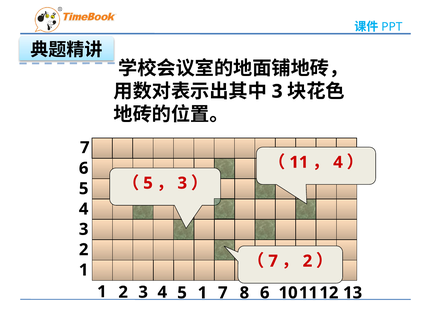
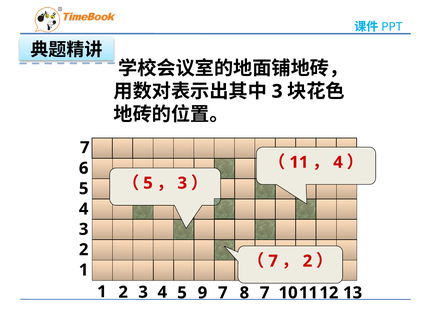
5 1: 1 -> 9
8 6: 6 -> 7
